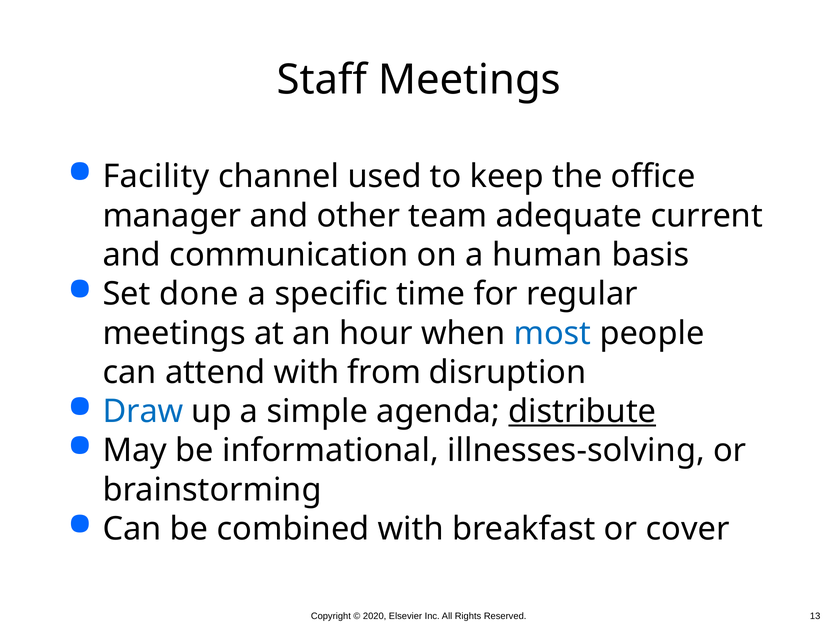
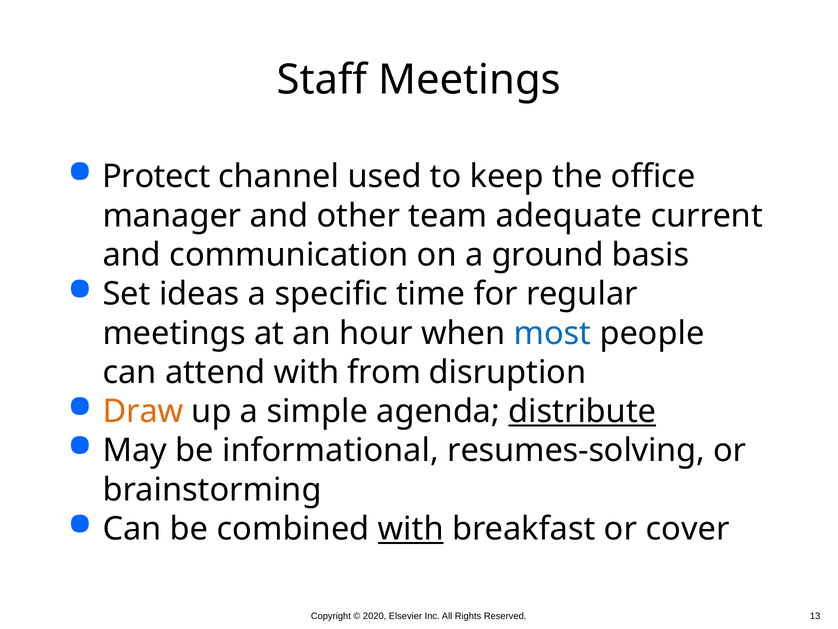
Facility: Facility -> Protect
human: human -> ground
done: done -> ideas
Draw colour: blue -> orange
illnesses-solving: illnesses-solving -> resumes-solving
with at (411, 529) underline: none -> present
